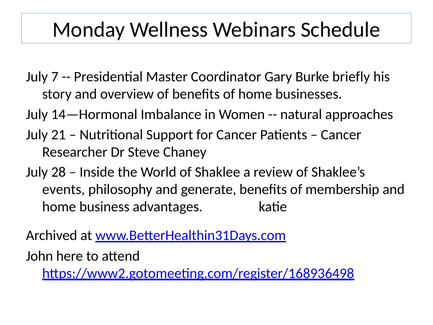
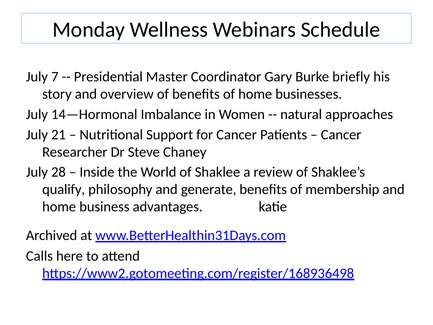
events: events -> qualify
John: John -> Calls
